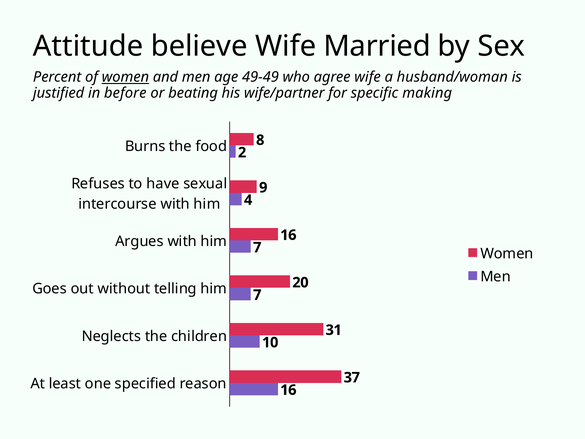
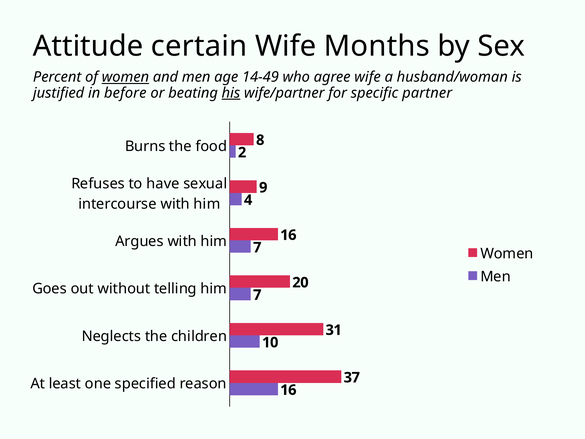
believe: believe -> certain
Married: Married -> Months
49-49: 49-49 -> 14-49
his underline: none -> present
making: making -> partner
